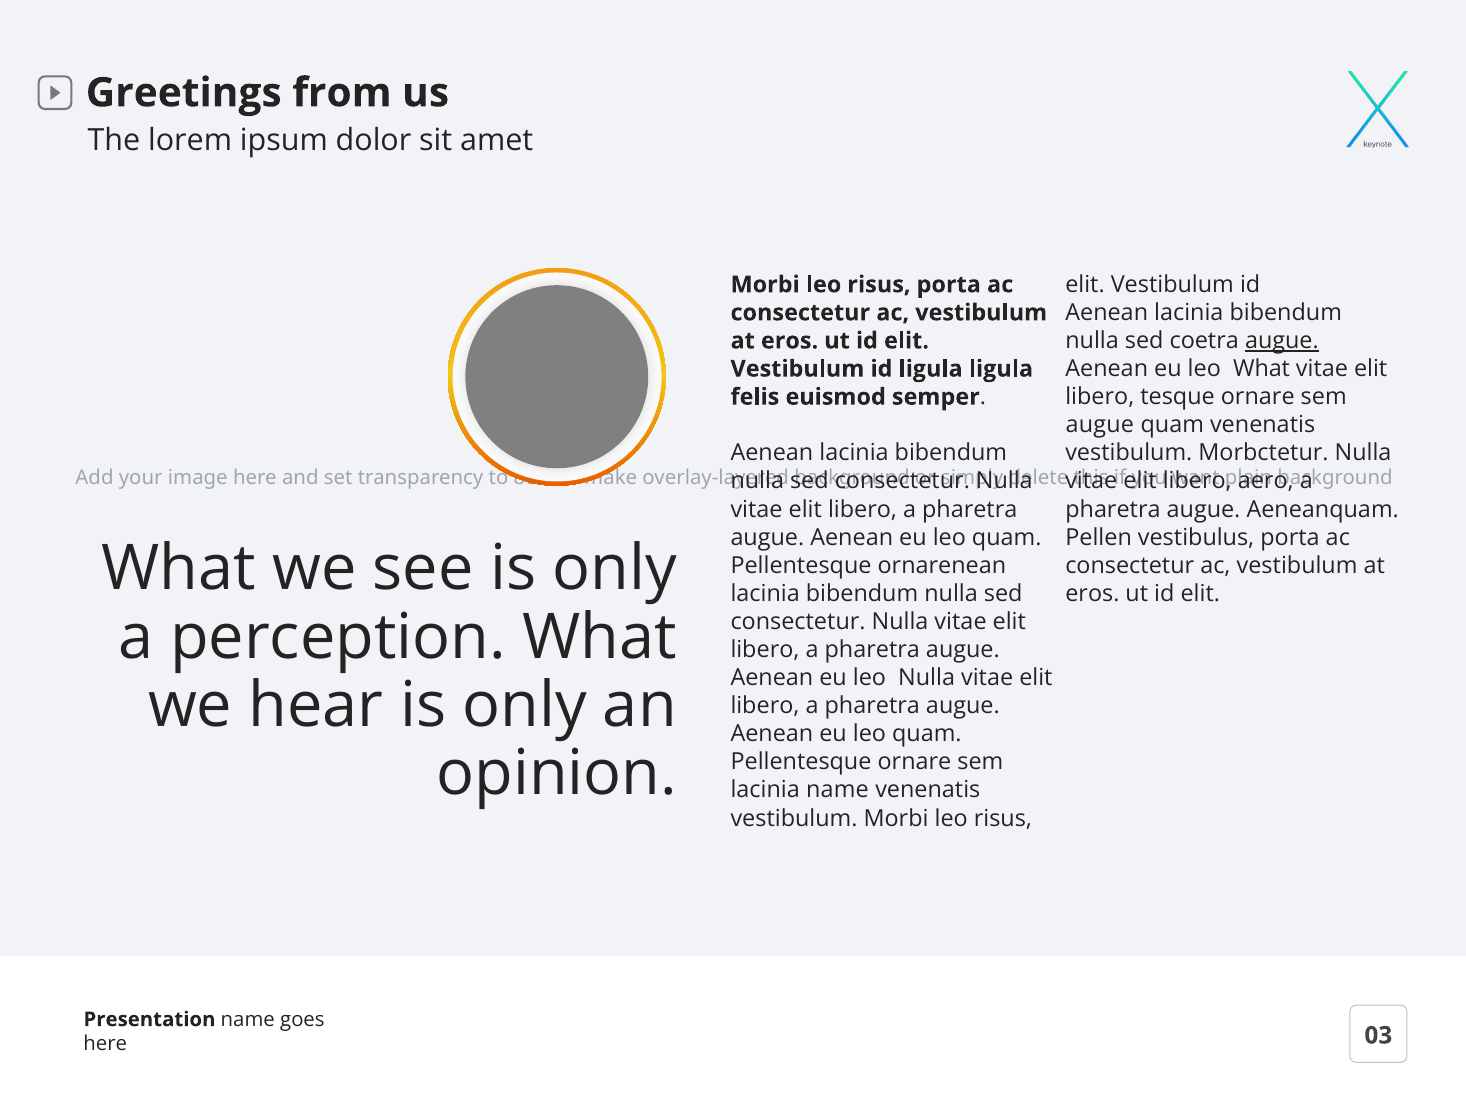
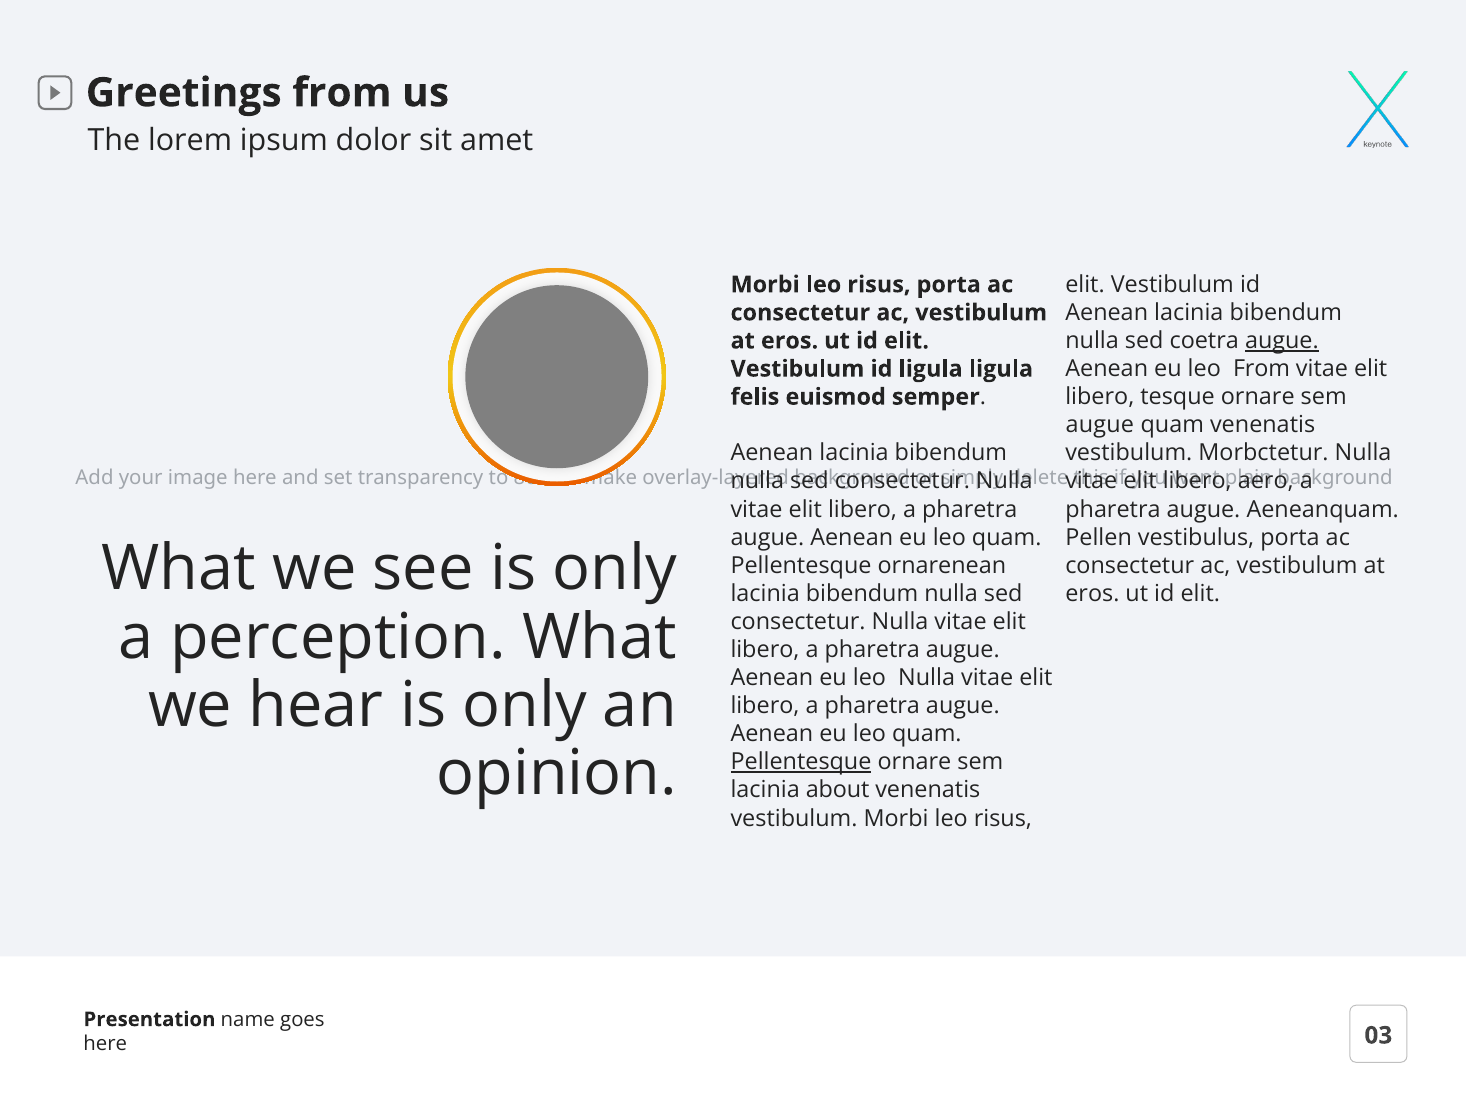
leo What: What -> From
Pellentesque at (801, 762) underline: none -> present
lacinia name: name -> about
